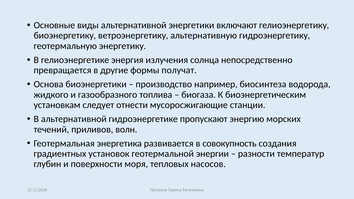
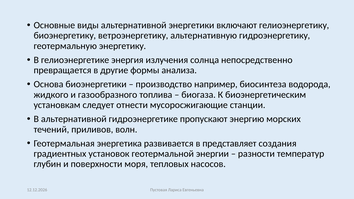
получат: получат -> анализа
совокупность: совокупность -> представляет
